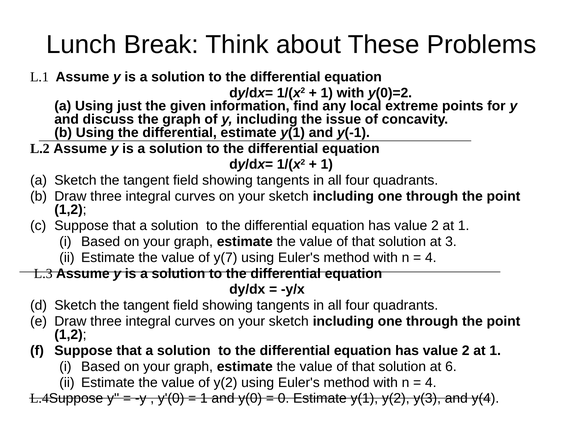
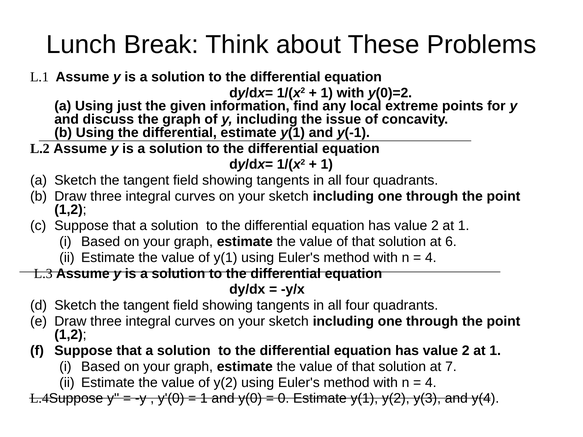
3: 3 -> 6
of y(7: y(7 -> y(1
6: 6 -> 7
